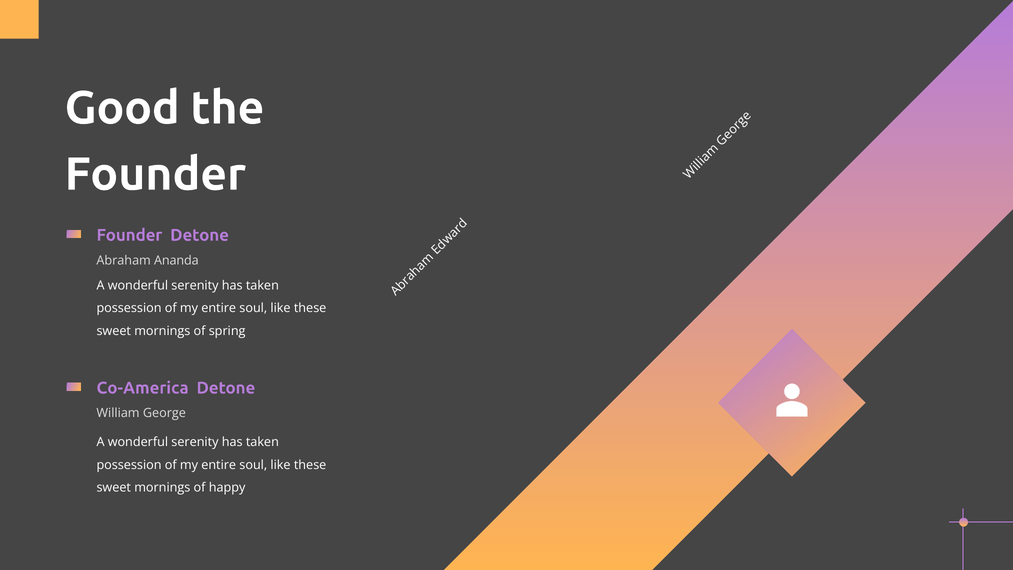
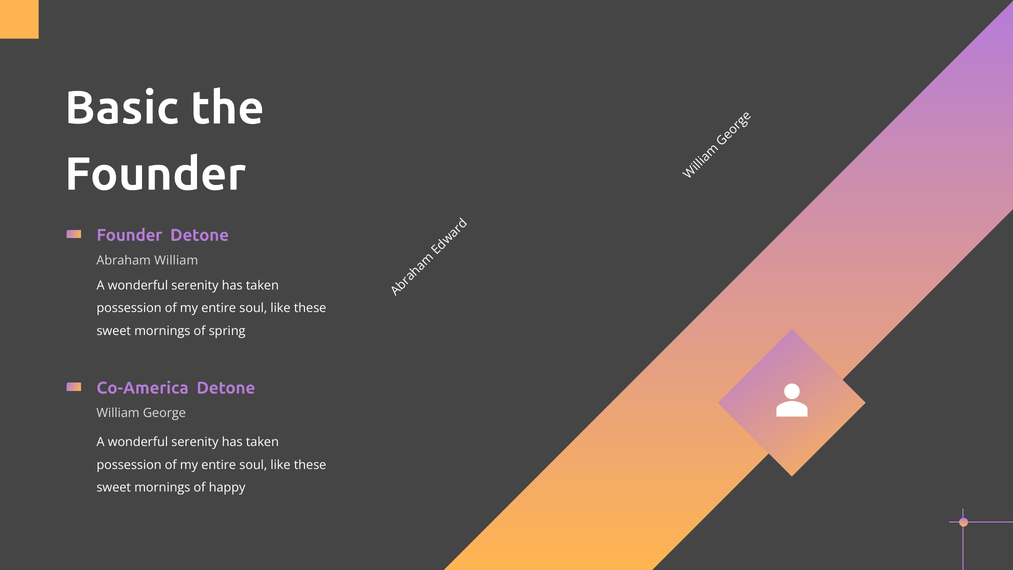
Good: Good -> Basic
Abraham Ananda: Ananda -> William
